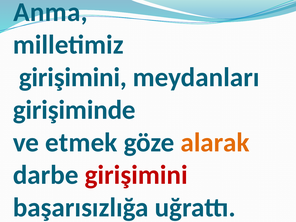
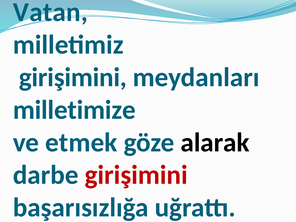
Anma: Anma -> Vatan
girişiminde: girişiminde -> milletimize
alarak colour: orange -> black
